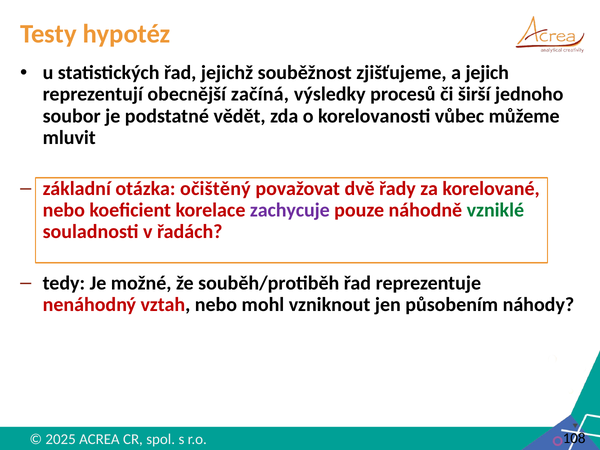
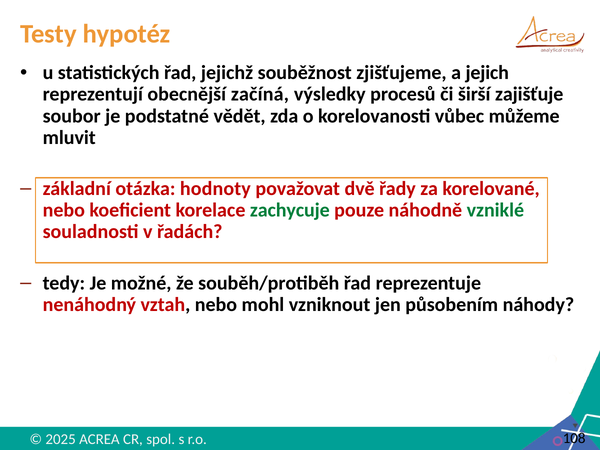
jednoho: jednoho -> zajišťuje
očištěný: očištěný -> hodnoty
zachycuje colour: purple -> green
